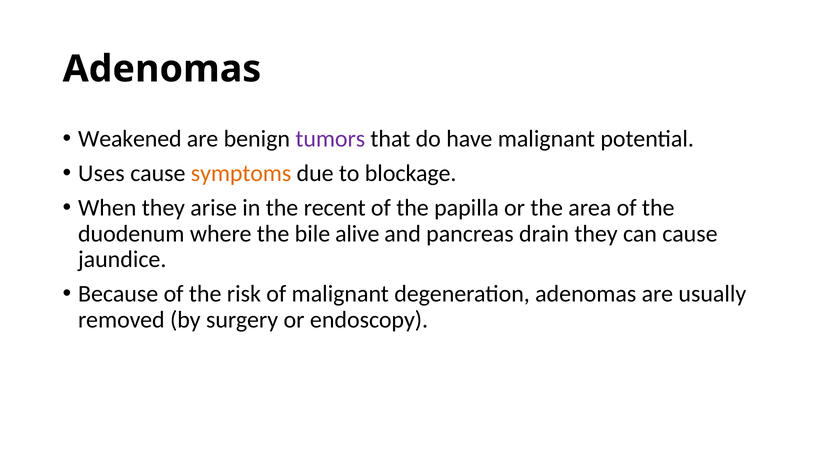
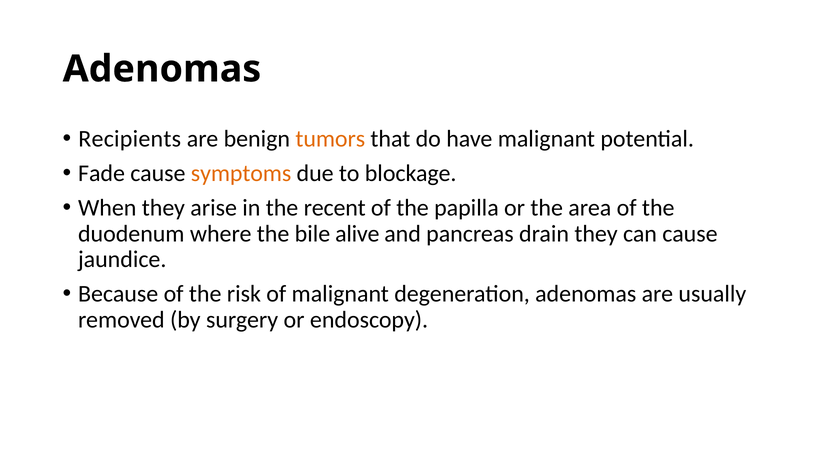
Weakened: Weakened -> Recipients
tumors colour: purple -> orange
Uses: Uses -> Fade
